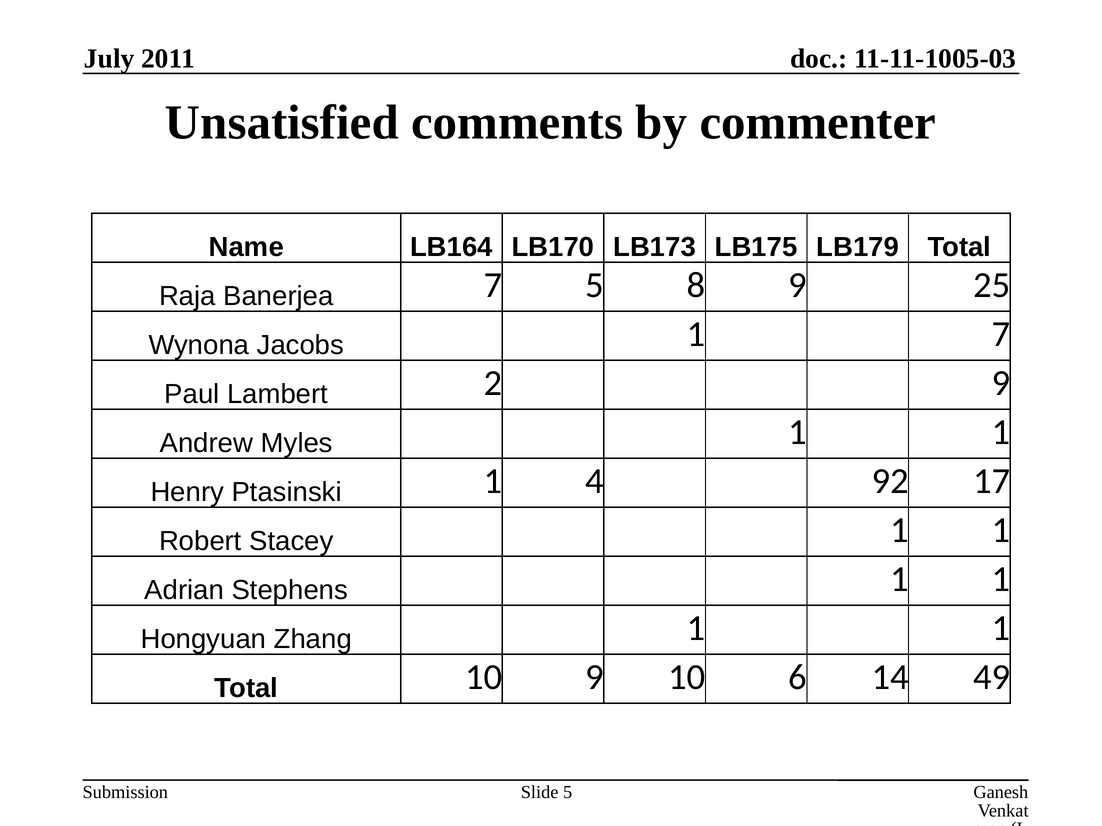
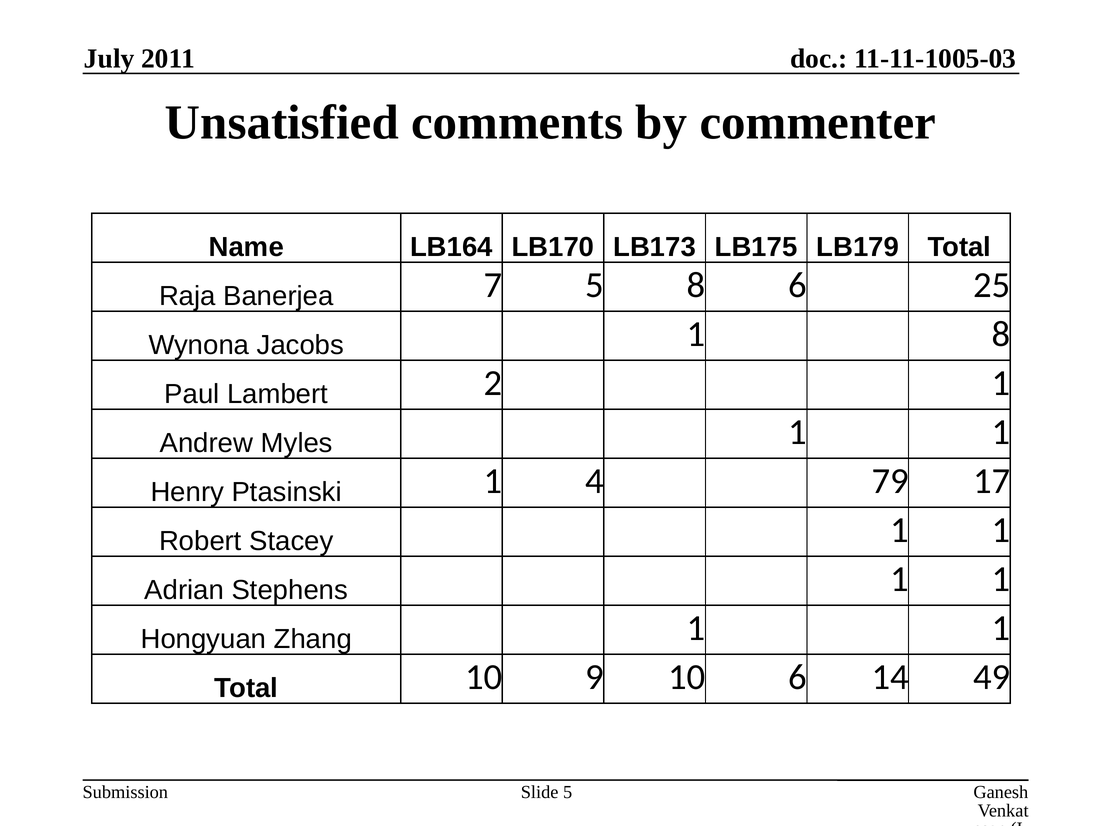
8 9: 9 -> 6
1 7: 7 -> 8
2 9: 9 -> 1
92: 92 -> 79
